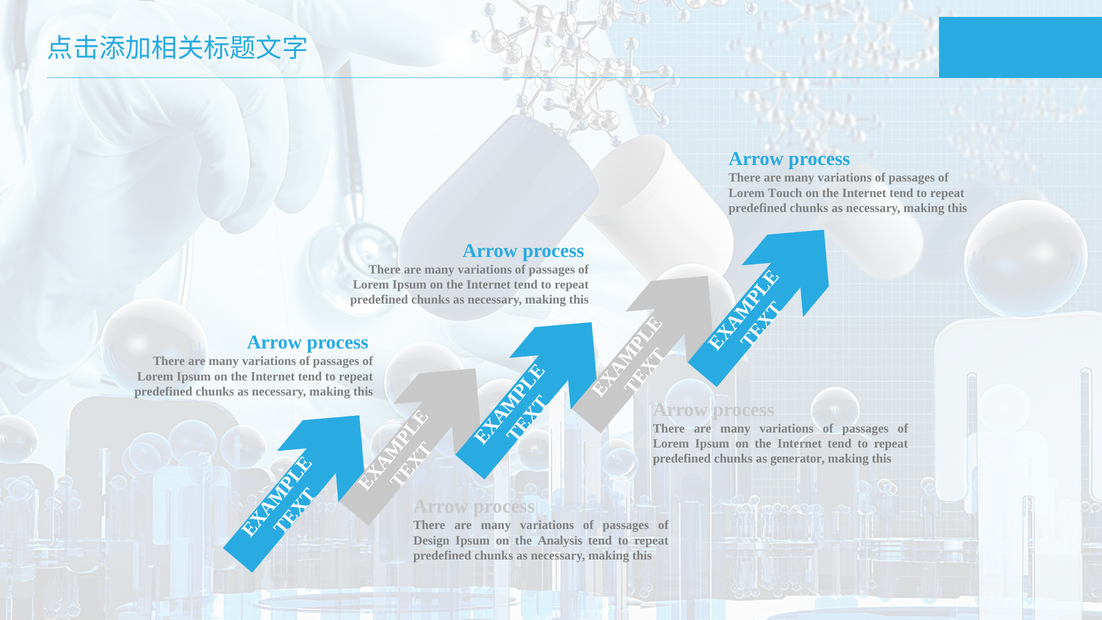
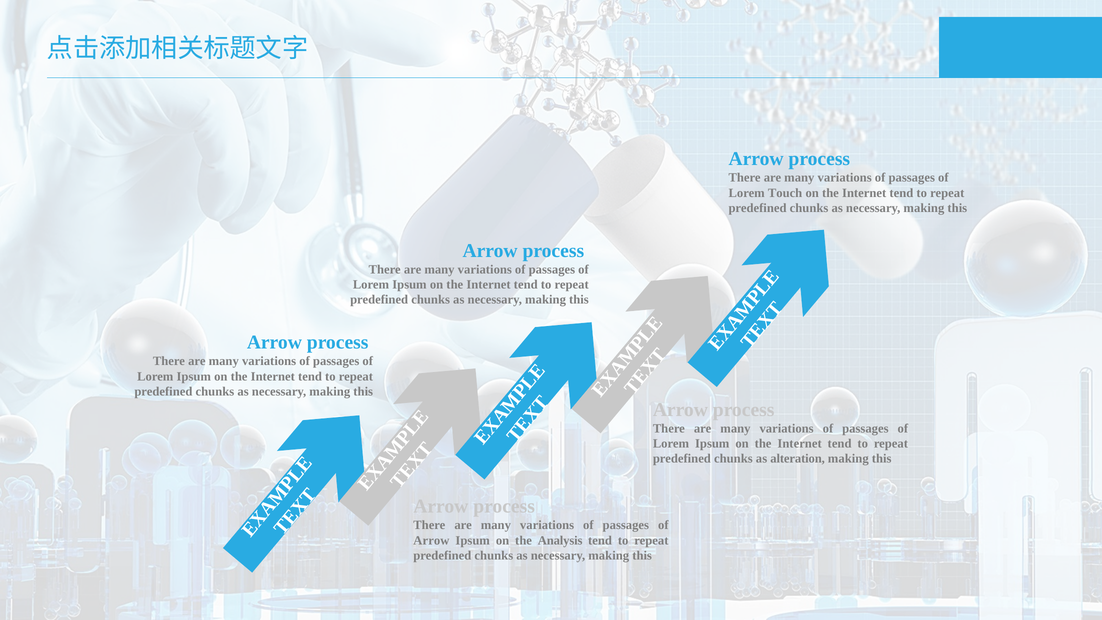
generator: generator -> alteration
Design at (431, 540): Design -> Arrow
